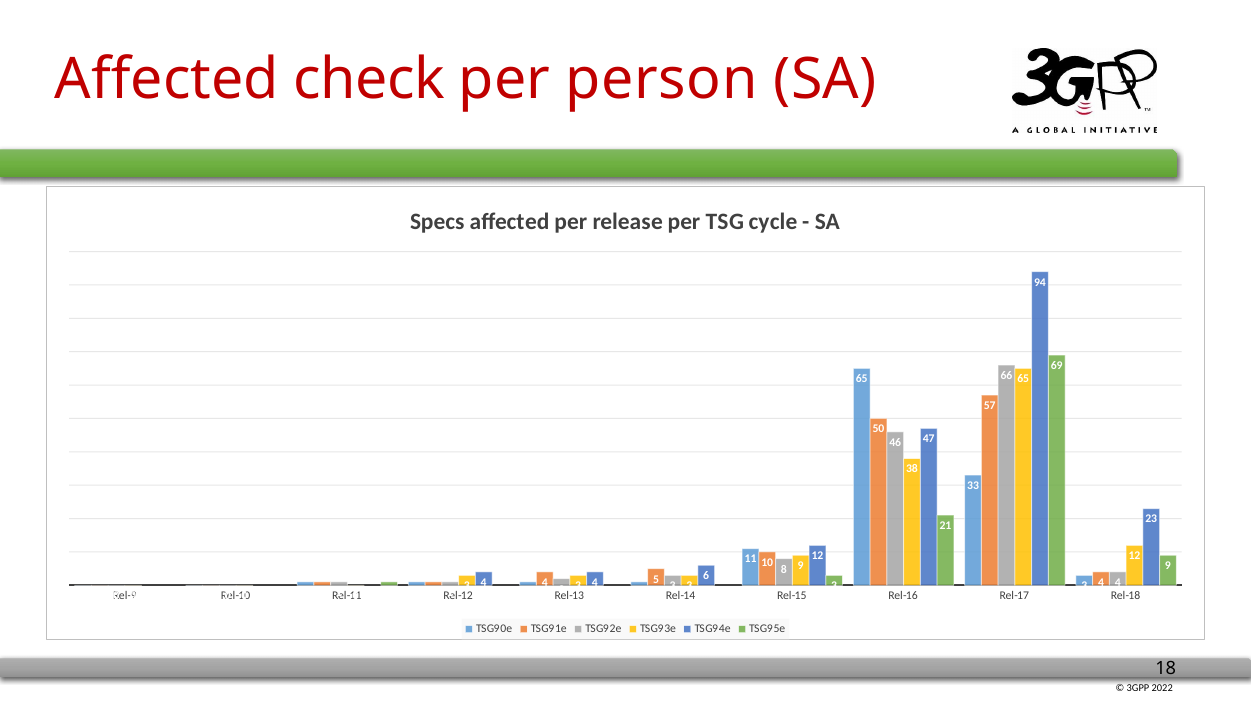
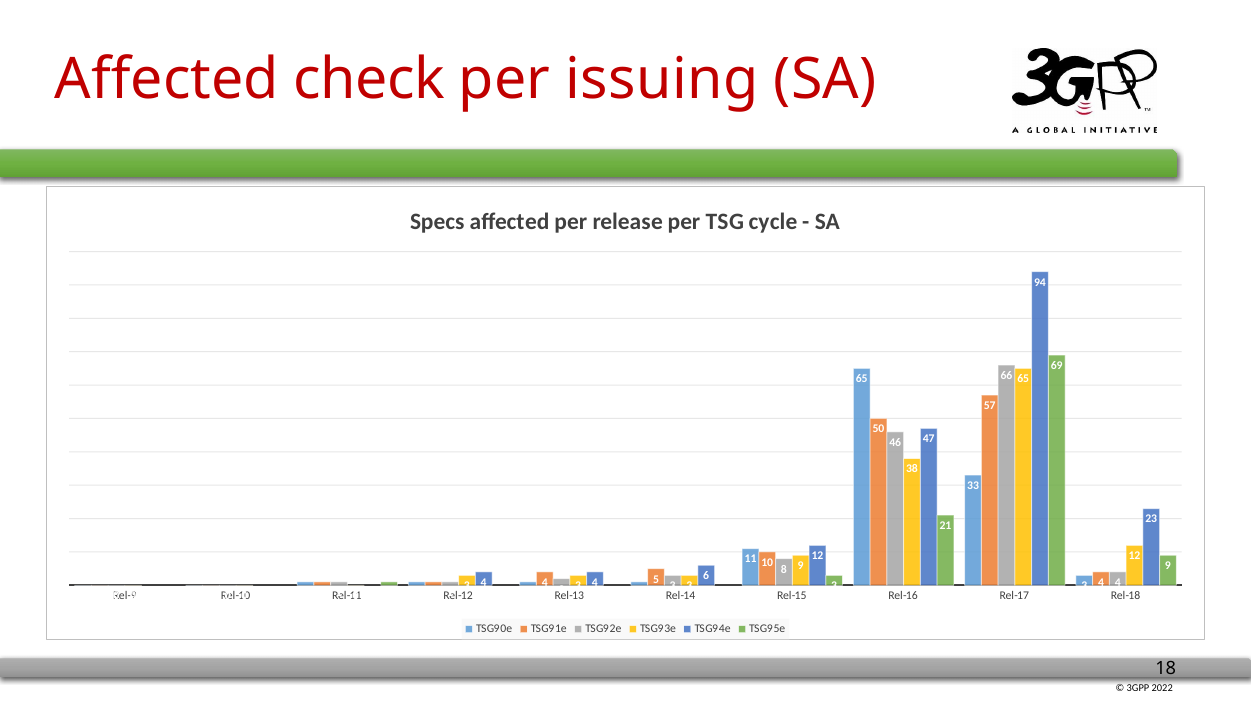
person: person -> issuing
